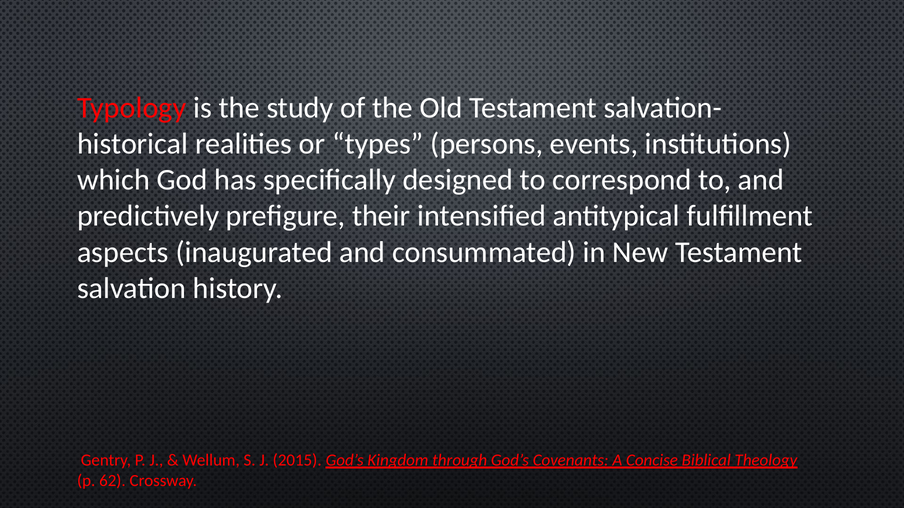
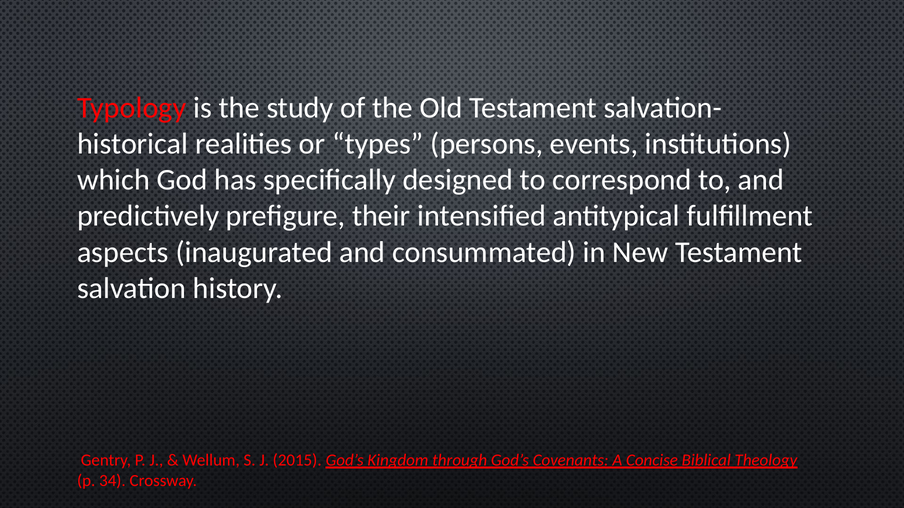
62: 62 -> 34
